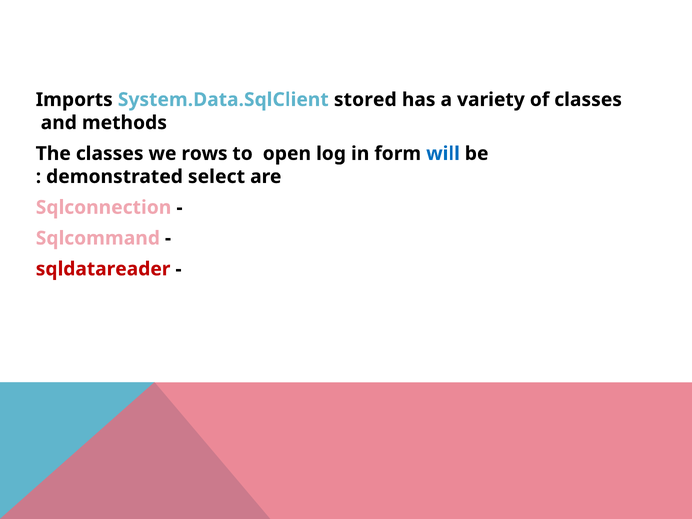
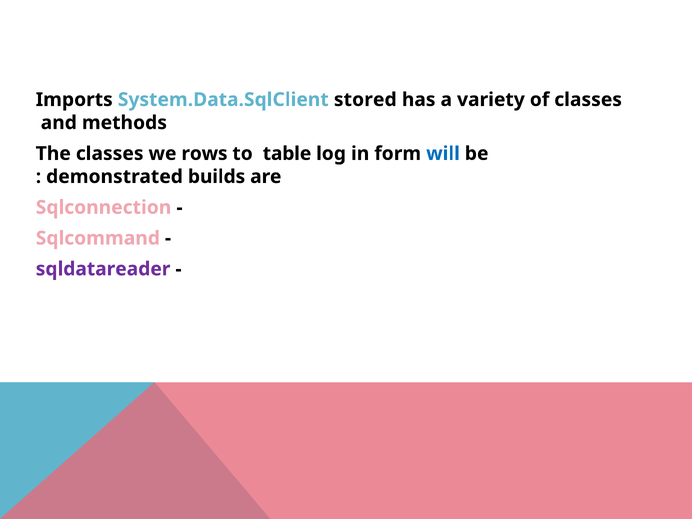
open: open -> table
select: select -> builds
sqldatareader colour: red -> purple
